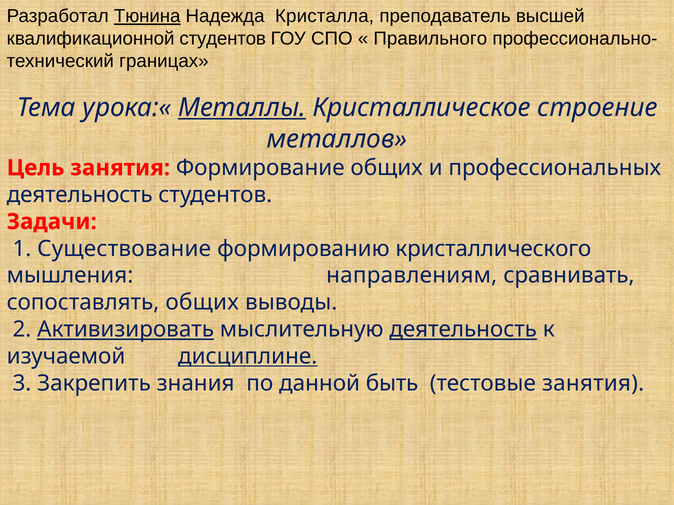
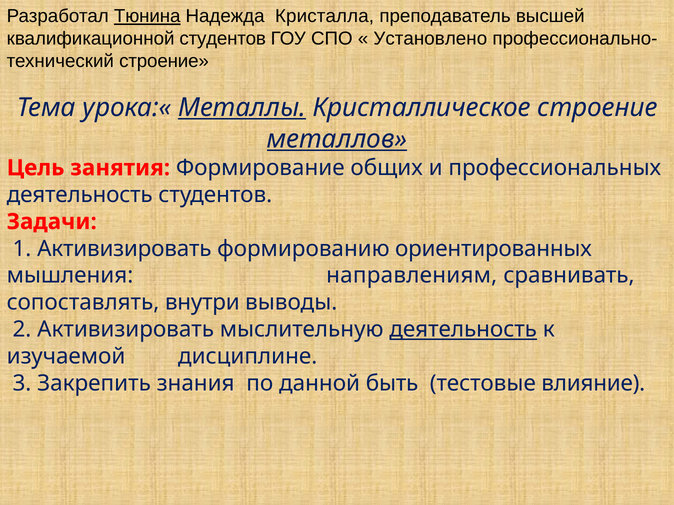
Правильного: Правильного -> Установлено
границах at (164, 61): границах -> строение
металлов underline: none -> present
1 Существование: Существование -> Активизировать
кристаллического: кристаллического -> ориентированных
сопоставлять общих: общих -> внутри
Активизировать at (126, 330) underline: present -> none
дисциплине underline: present -> none
тестовые занятия: занятия -> влияние
